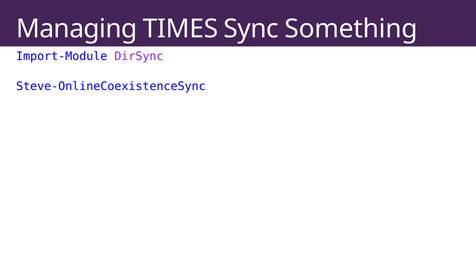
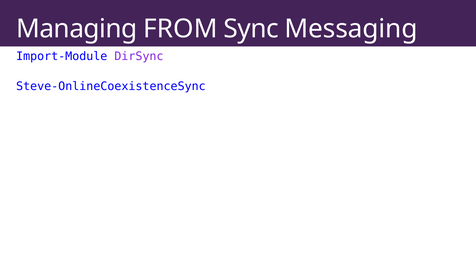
TIMES: TIMES -> FROM
Something: Something -> Messaging
